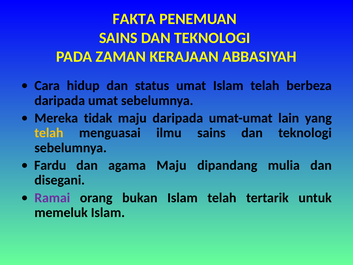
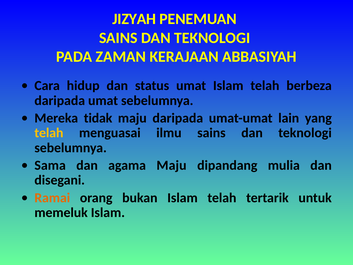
FAKTA: FAKTA -> JIZYAH
Fardu: Fardu -> Sama
Ramai colour: purple -> orange
